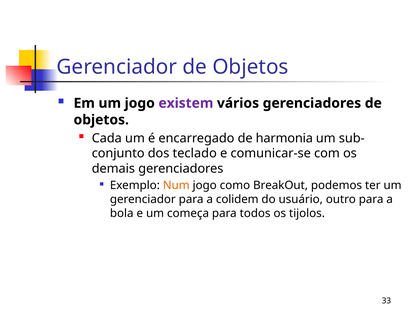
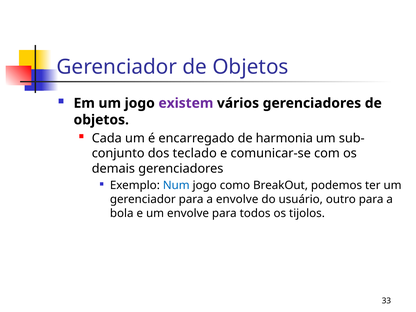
Num colour: orange -> blue
a colidem: colidem -> envolve
um começa: começa -> envolve
